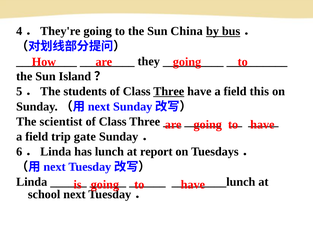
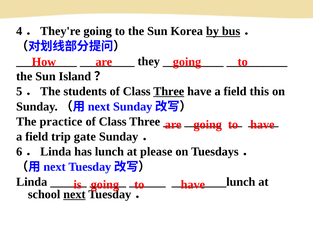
China: China -> Korea
scientist: scientist -> practice
report: report -> please
next at (74, 194) underline: none -> present
